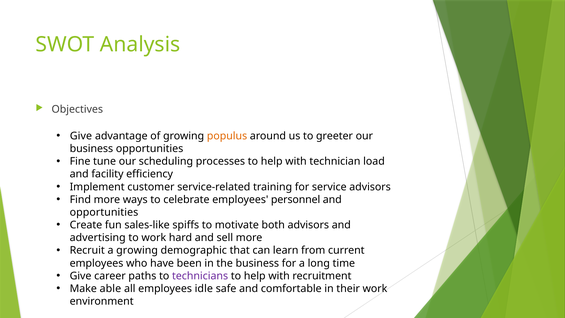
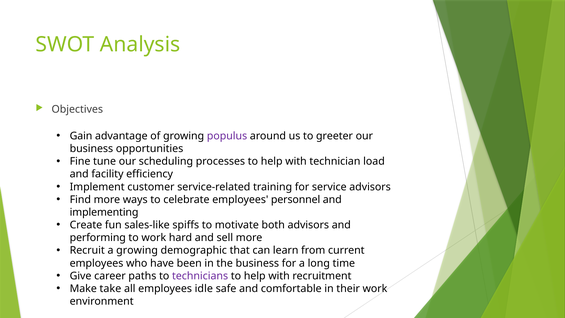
Give at (81, 136): Give -> Gain
populus colour: orange -> purple
opportunities at (104, 212): opportunities -> implementing
advertising: advertising -> performing
able: able -> take
